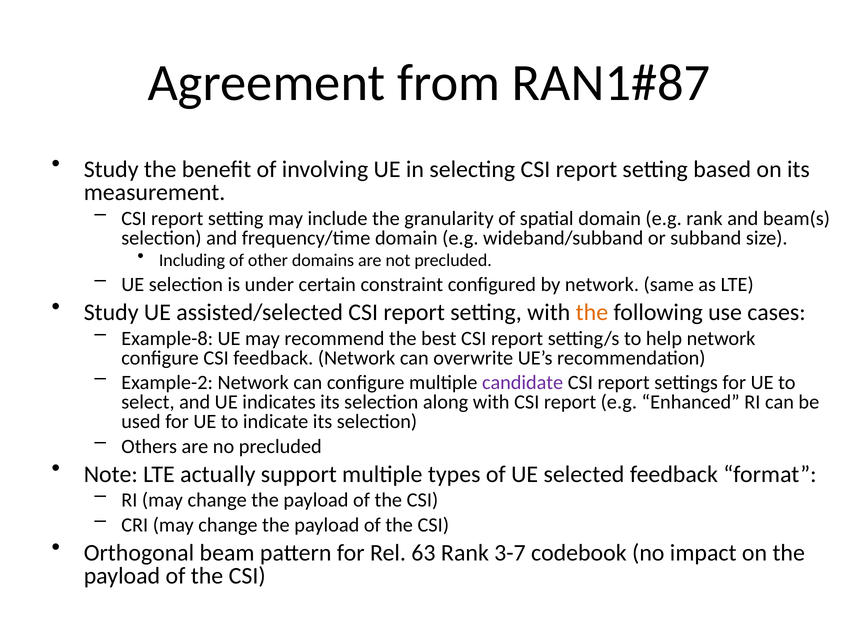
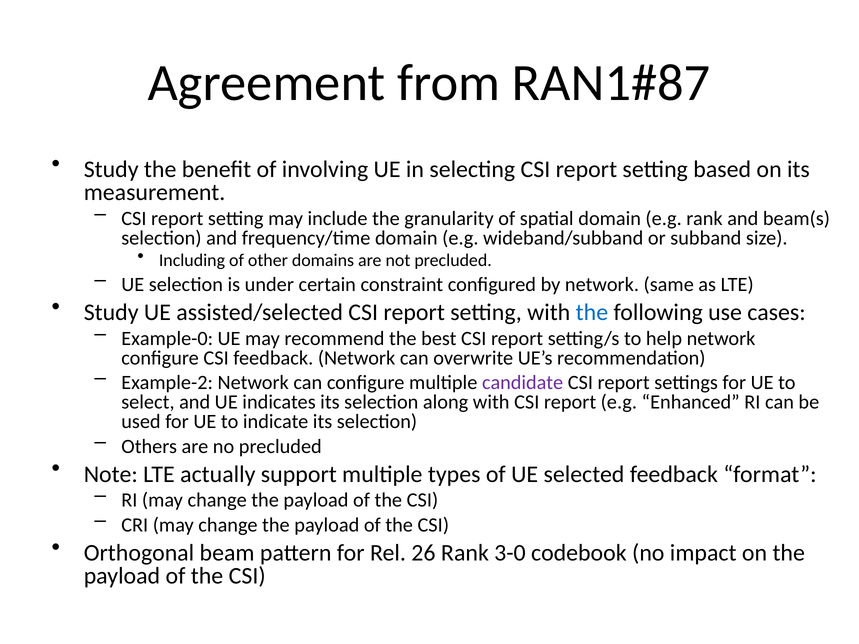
the at (592, 312) colour: orange -> blue
Example-8: Example-8 -> Example-0
63: 63 -> 26
3-7: 3-7 -> 3-0
